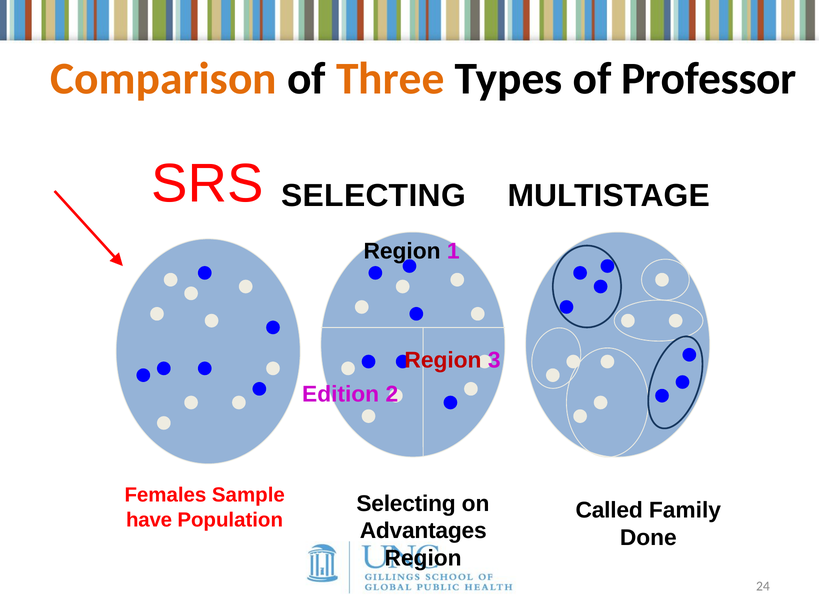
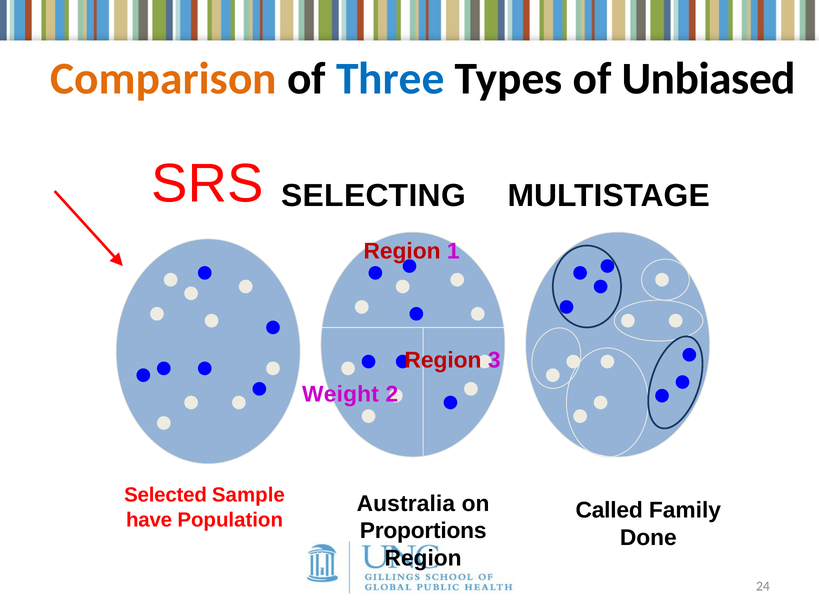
Three colour: orange -> blue
Professor: Professor -> Unbiased
Region at (402, 251) colour: black -> red
Edition: Edition -> Weight
Females: Females -> Selected
Selecting at (406, 504): Selecting -> Australia
Advantages: Advantages -> Proportions
